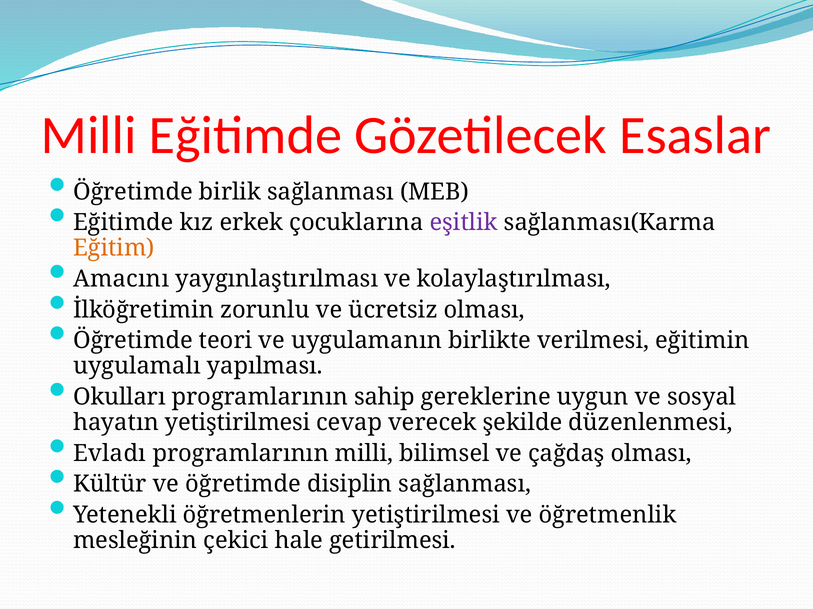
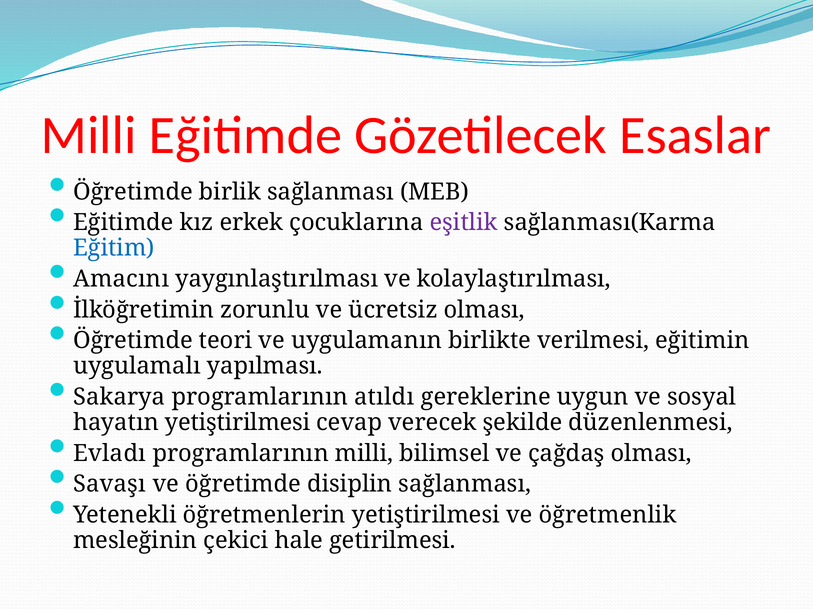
Eğitim colour: orange -> blue
Okulları: Okulları -> Sakarya
sahip: sahip -> atıldı
Kültür: Kültür -> Savaşı
